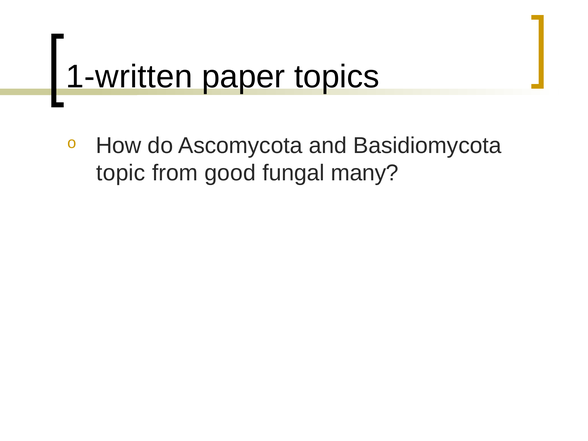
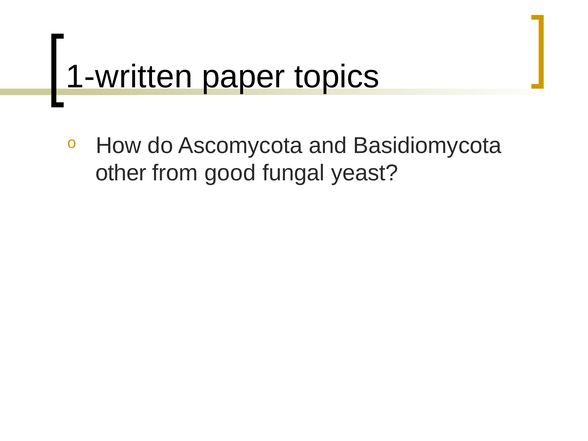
topic: topic -> other
many: many -> yeast
